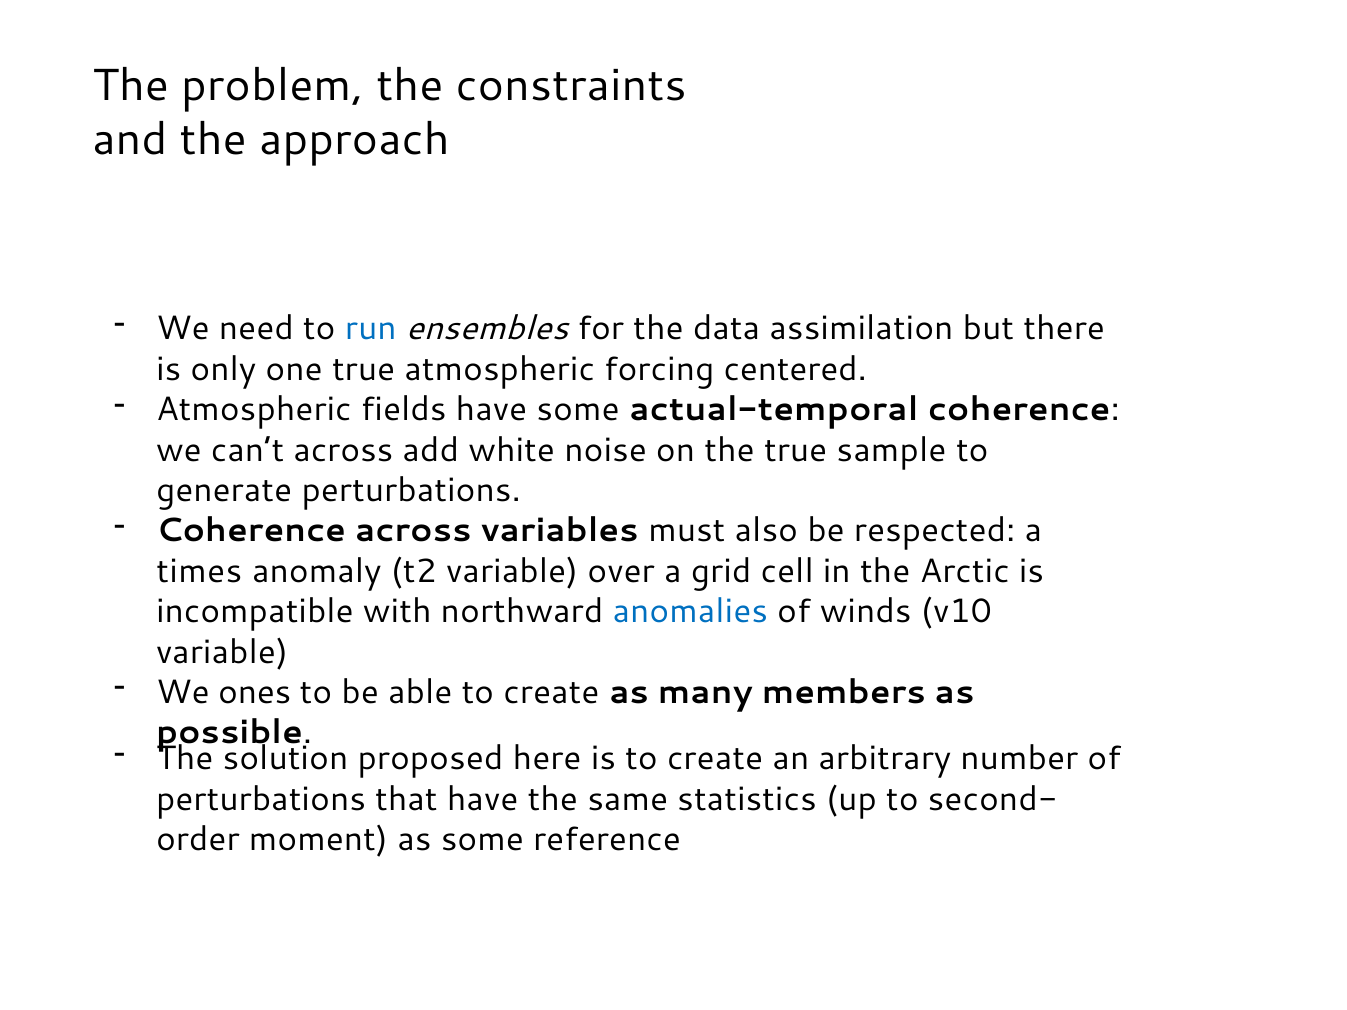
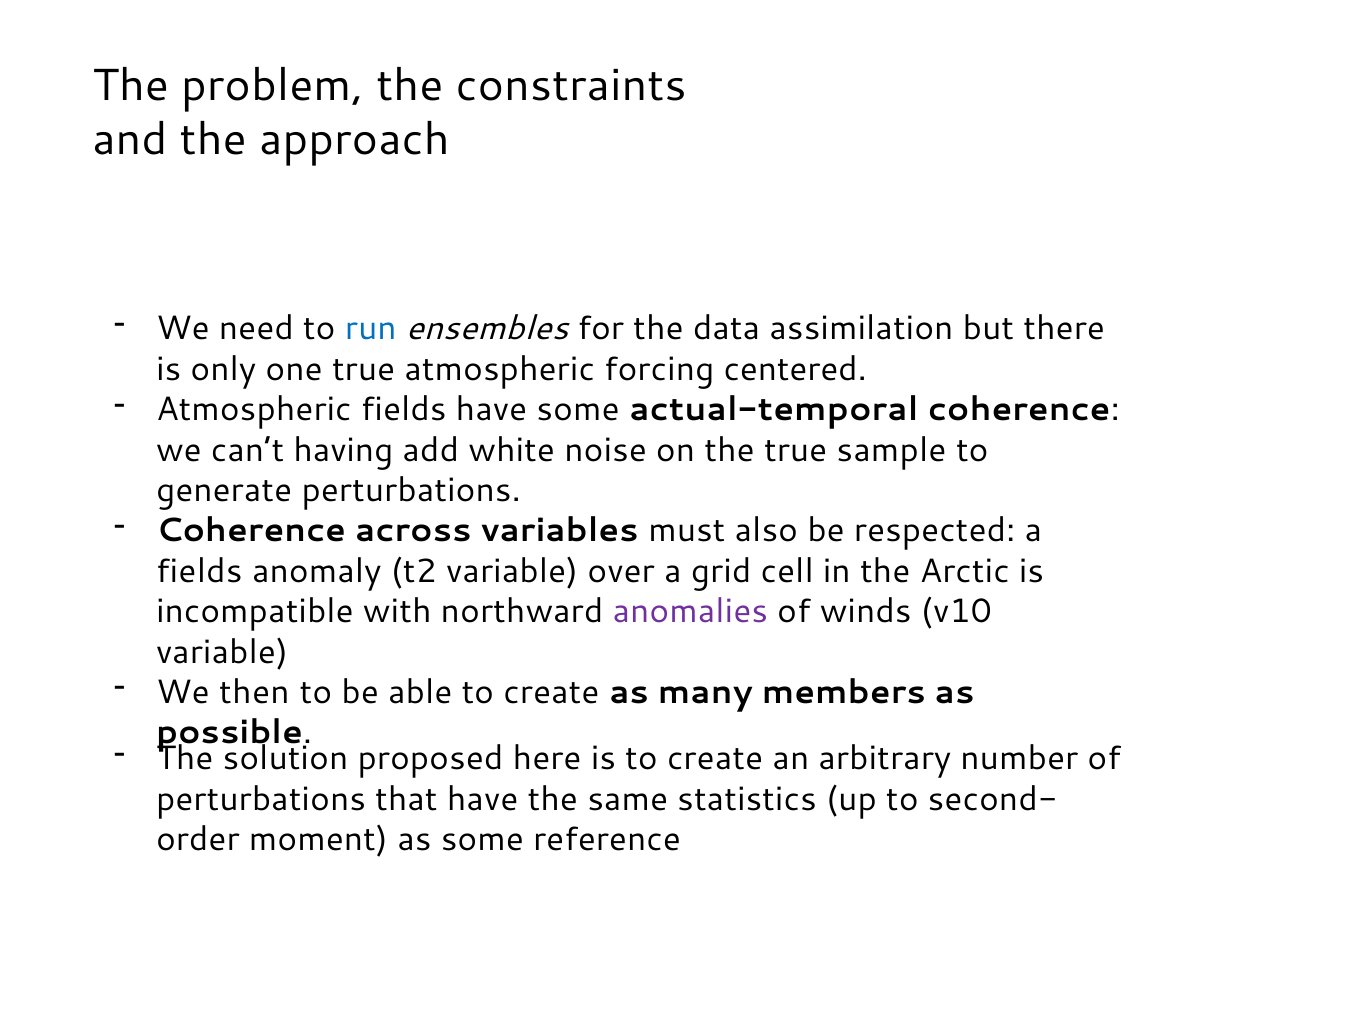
can’t across: across -> having
times at (199, 571): times -> fields
anomalies colour: blue -> purple
ones: ones -> then
